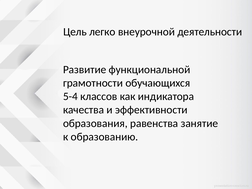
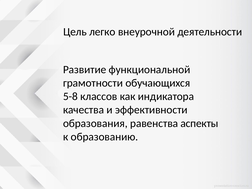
5-4: 5-4 -> 5-8
занятие: занятие -> аспекты
